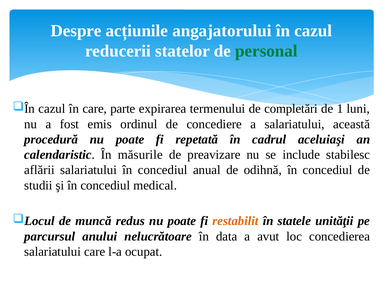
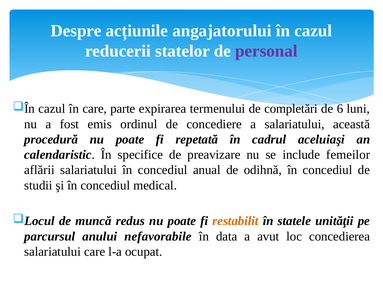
personal colour: green -> purple
1: 1 -> 6
măsurile: măsurile -> specifice
stabilesc: stabilesc -> femeilor
nelucrătoare: nelucrătoare -> nefavorabile
